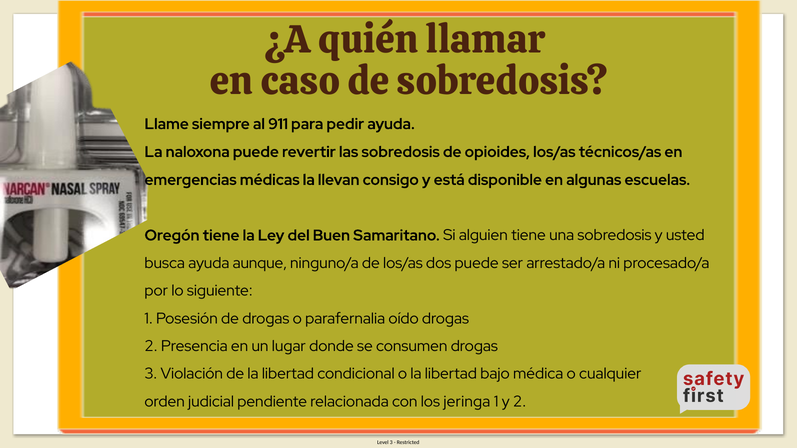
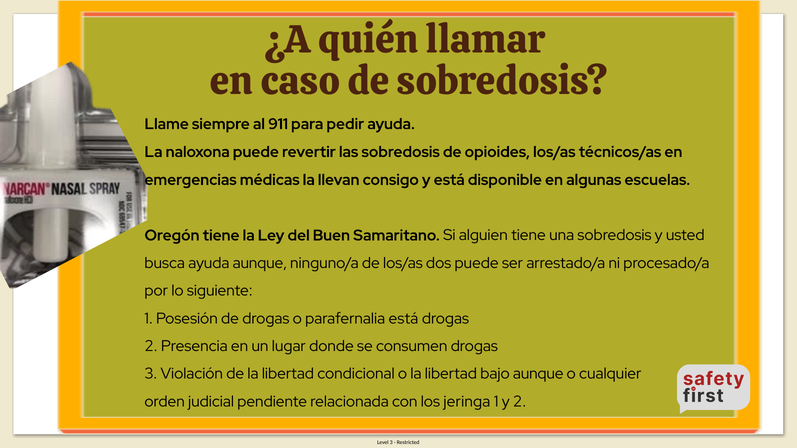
parafernalia oído: oído -> está
bajo médica: médica -> aunque
